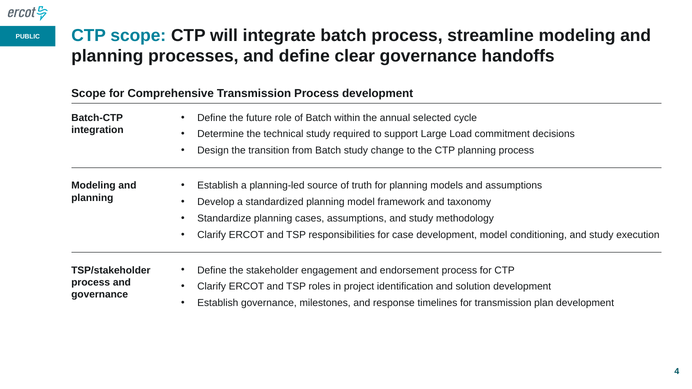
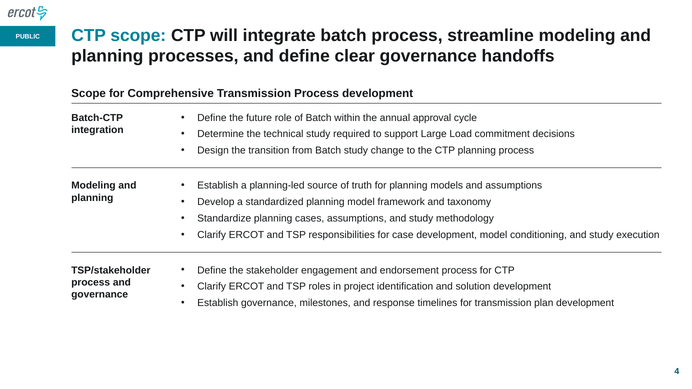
selected: selected -> approval
